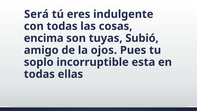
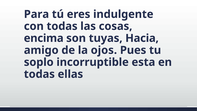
Será: Será -> Para
Subió: Subió -> Hacia
